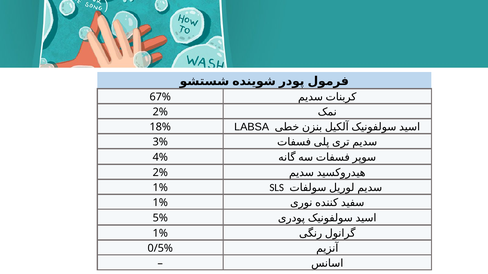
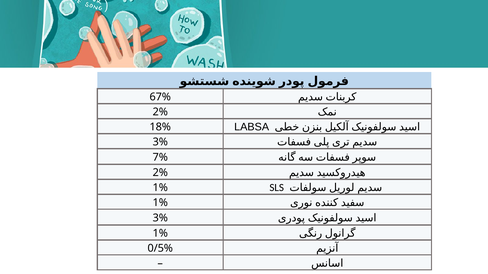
4%: 4% -> 7%
5% at (160, 218): 5% -> 3%
